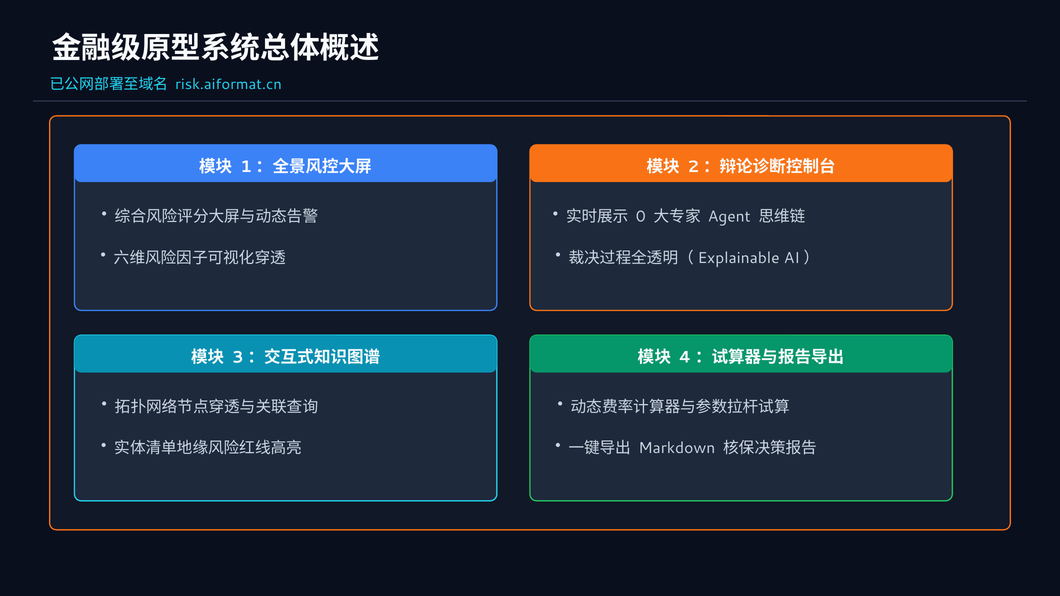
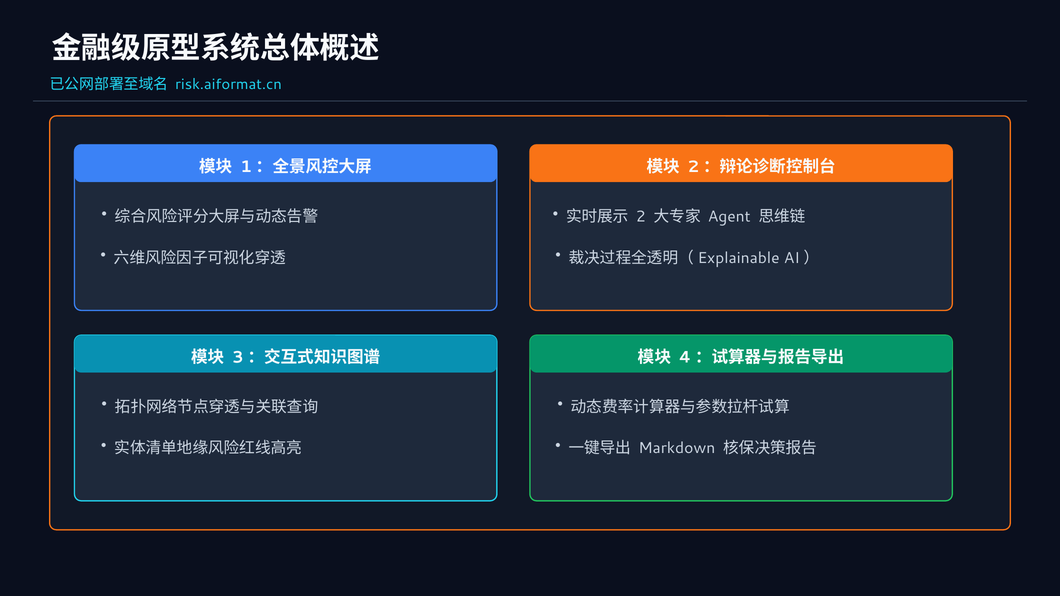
0: 0 -> 2
